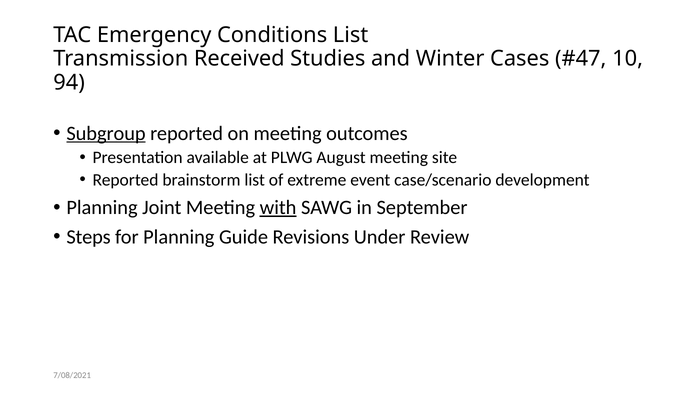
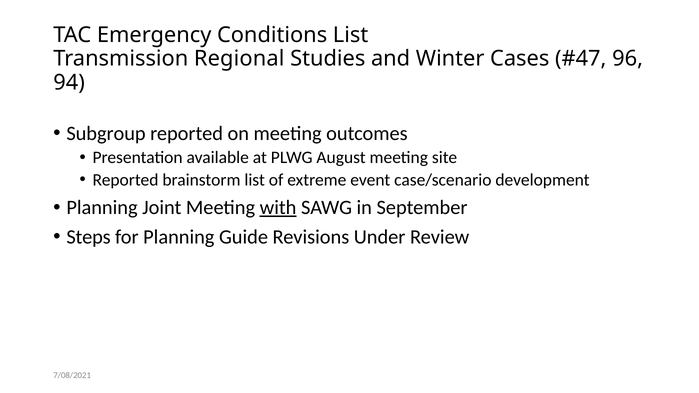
Received: Received -> Regional
10: 10 -> 96
Subgroup underline: present -> none
